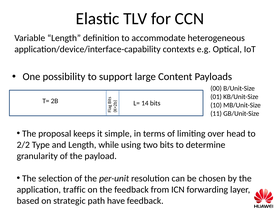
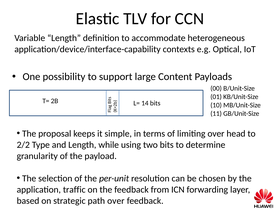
path have: have -> over
